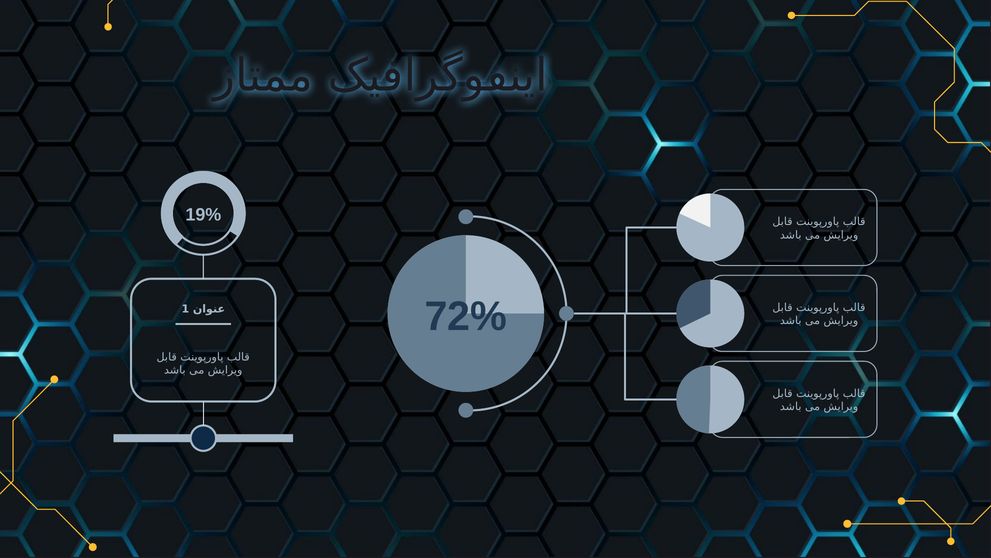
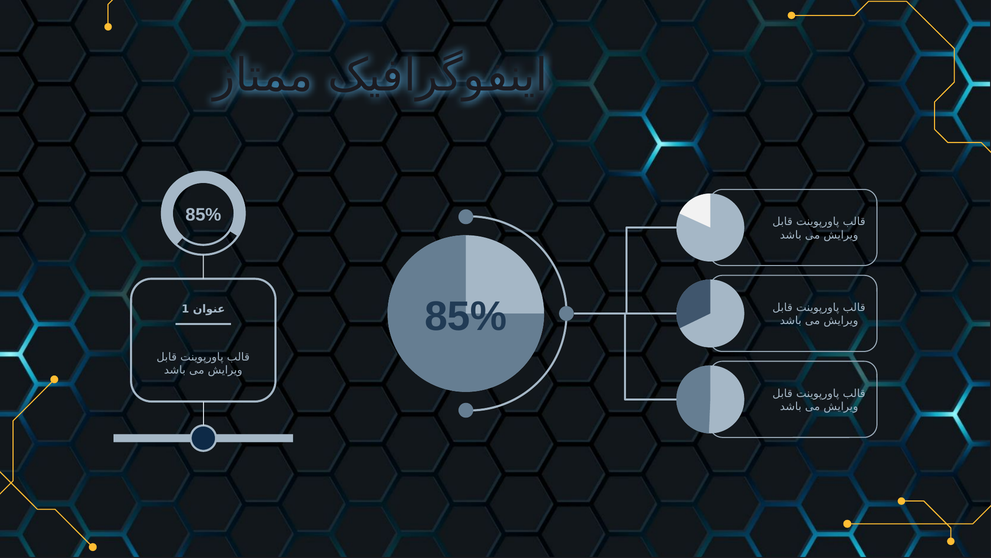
19% at (203, 214): 19% -> 85%
72% at (466, 316): 72% -> 85%
